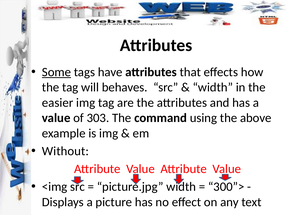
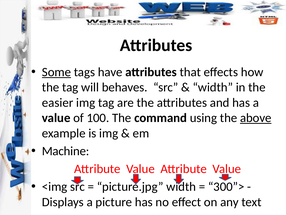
303: 303 -> 100
above underline: none -> present
Without: Without -> Machine
